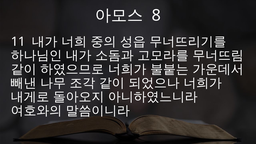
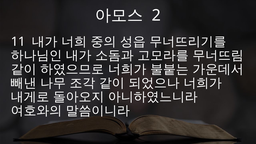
8: 8 -> 2
